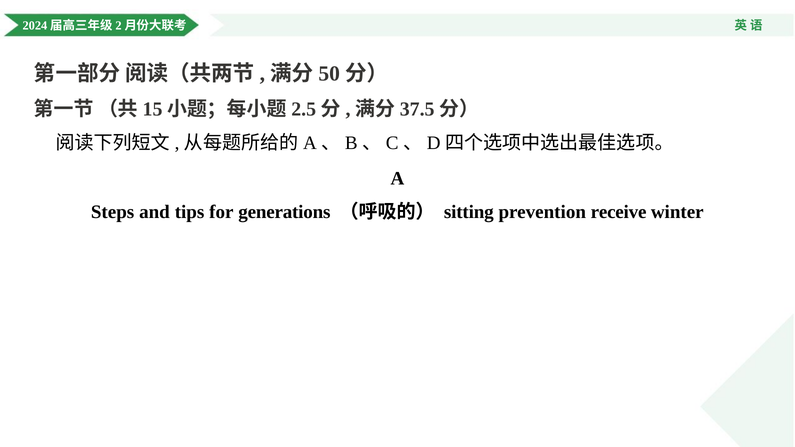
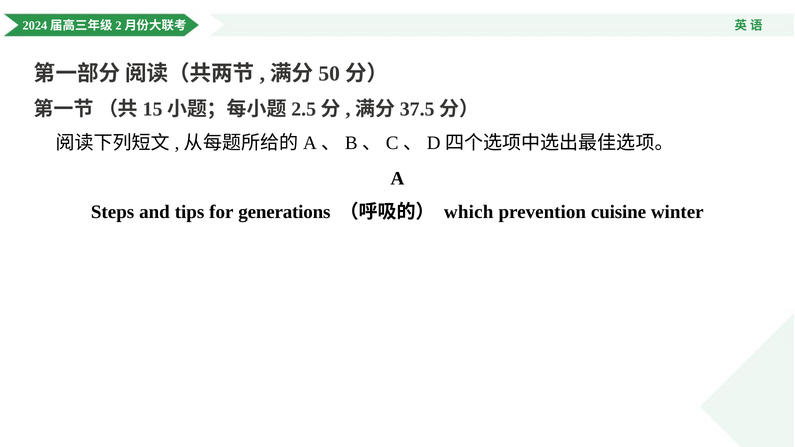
sitting: sitting -> which
receive: receive -> cuisine
